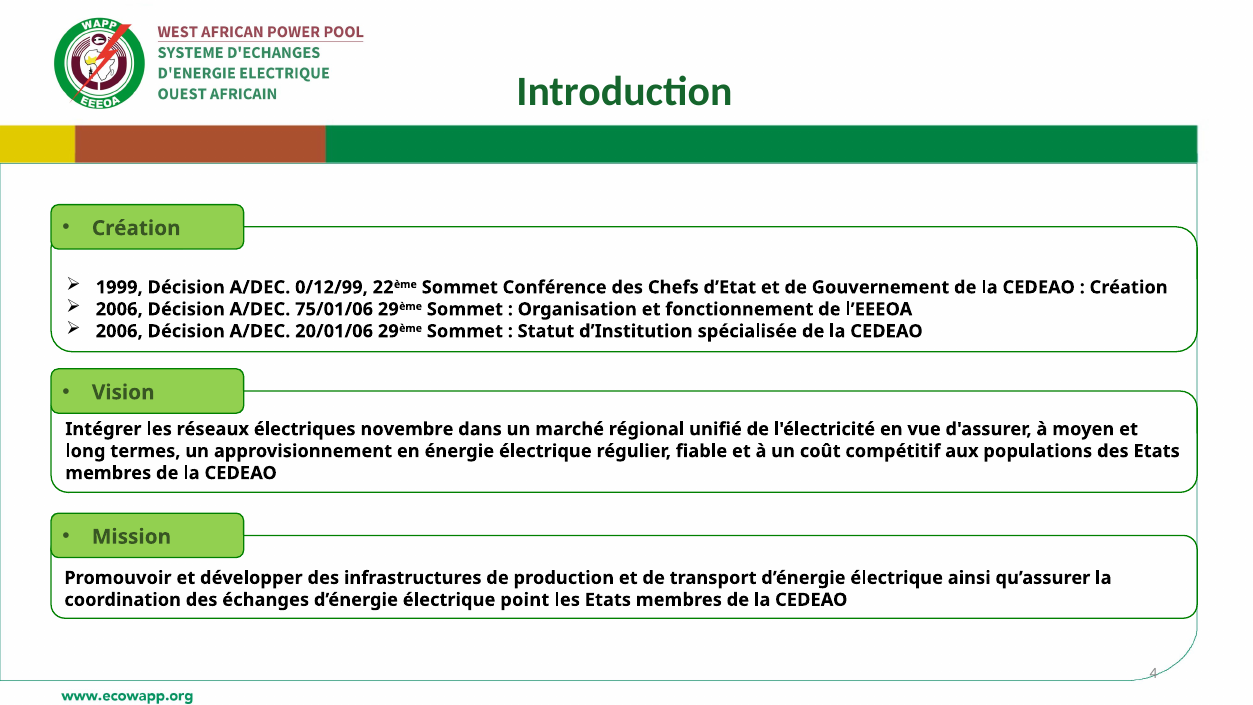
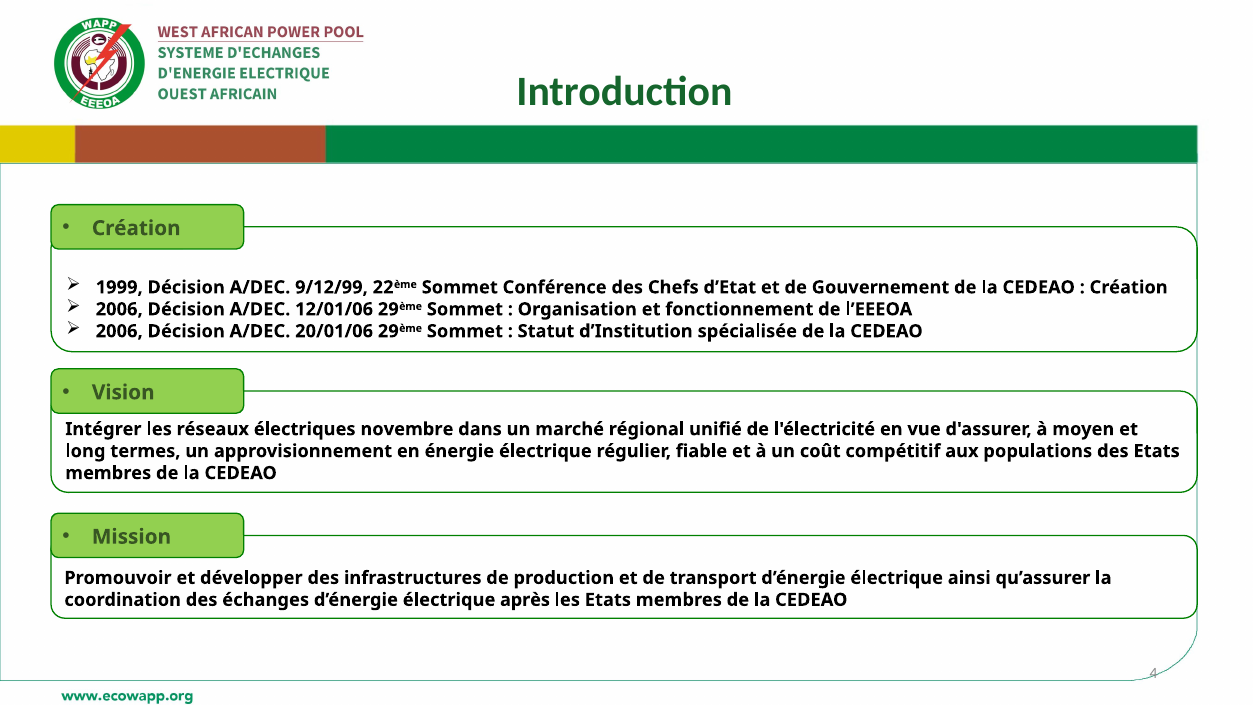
0/12/99: 0/12/99 -> 9/12/99
75/01/06: 75/01/06 -> 12/01/06
point: point -> après
